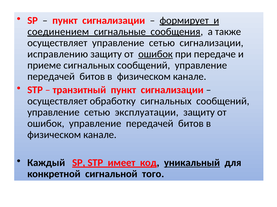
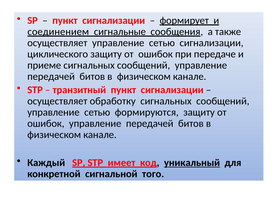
исправлению: исправлению -> циклического
ошибок at (156, 54) underline: present -> none
эксплуатации: эксплуатации -> формируются
